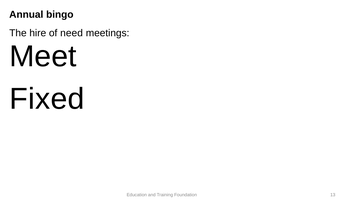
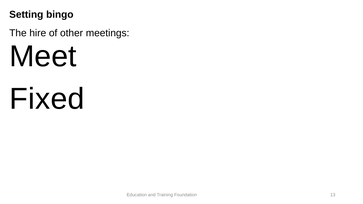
Annual: Annual -> Setting
need: need -> other
